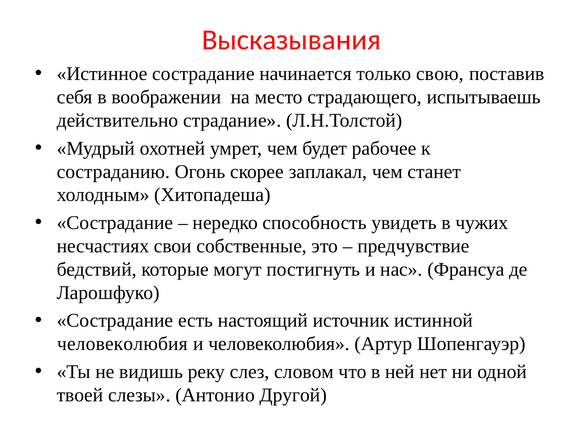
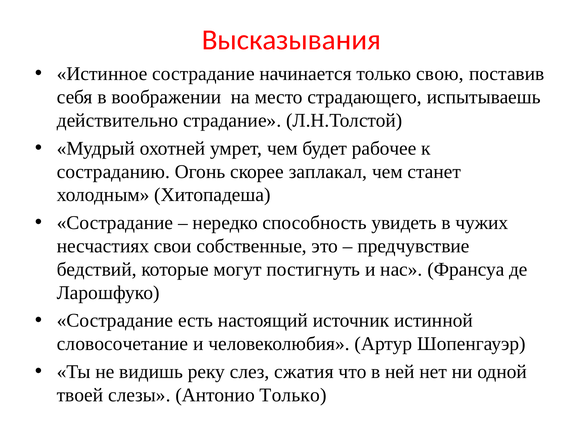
человеколюбия at (122, 344): человеколюбия -> словосочетание
словом: словом -> сжатия
Антонио Другой: Другой -> Только
